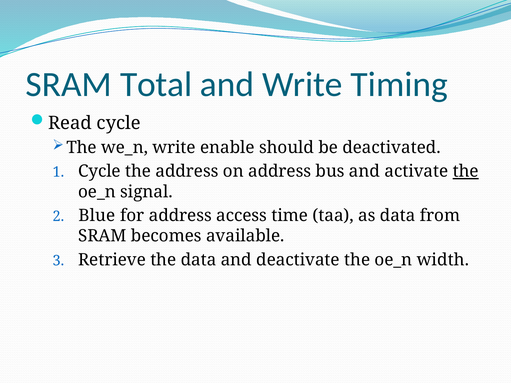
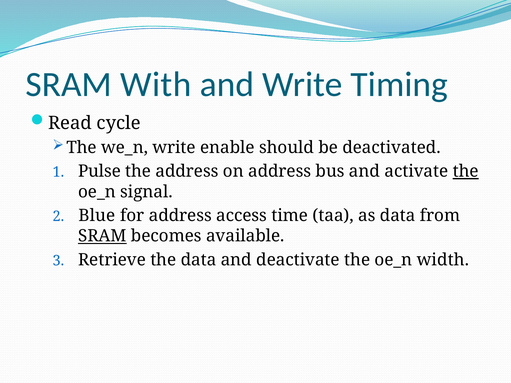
Total: Total -> With
Cycle at (99, 171): Cycle -> Pulse
SRAM at (102, 236) underline: none -> present
